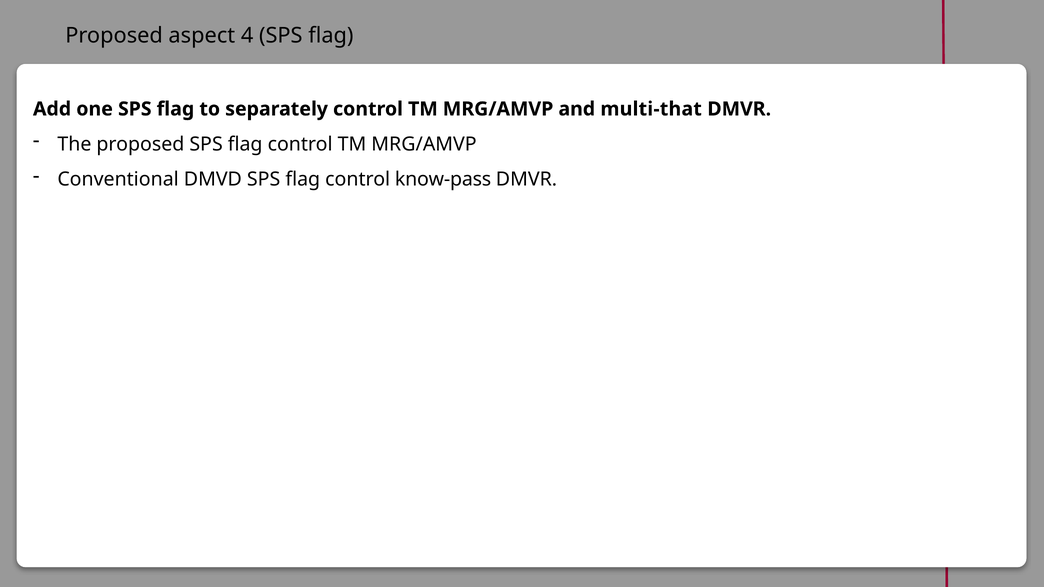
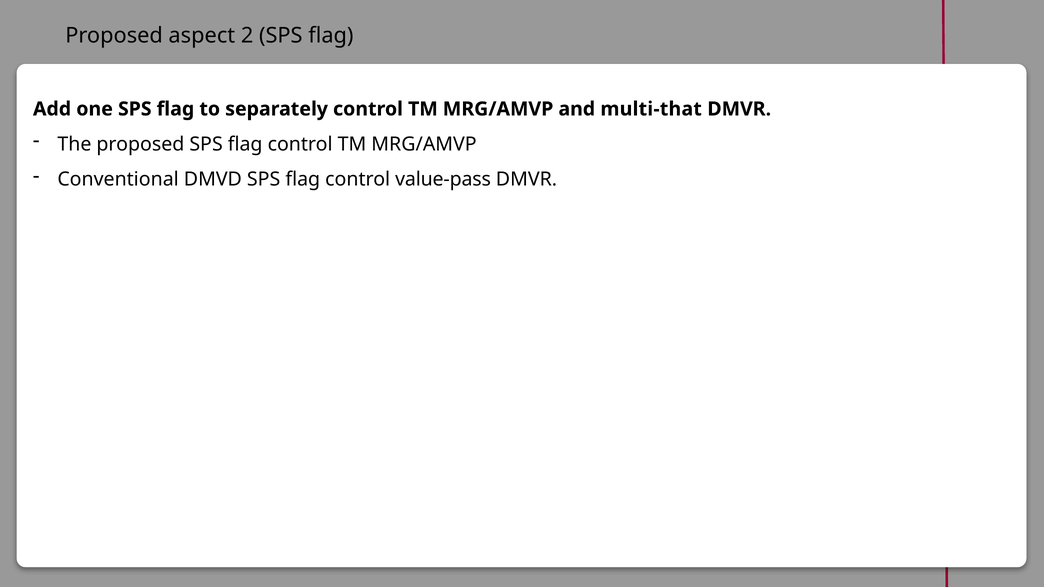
4: 4 -> 2
know-pass: know-pass -> value-pass
